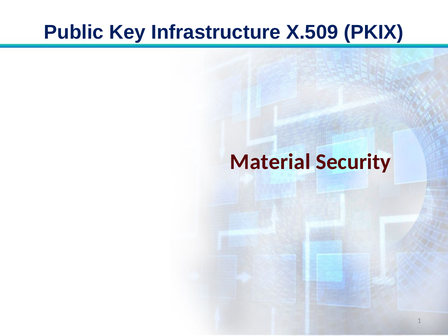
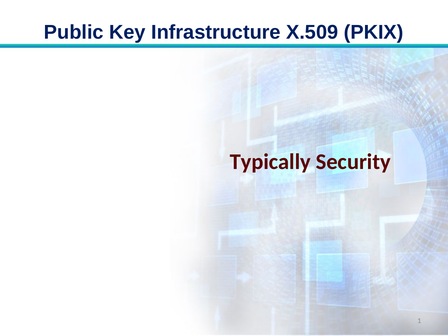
Material: Material -> Typically
